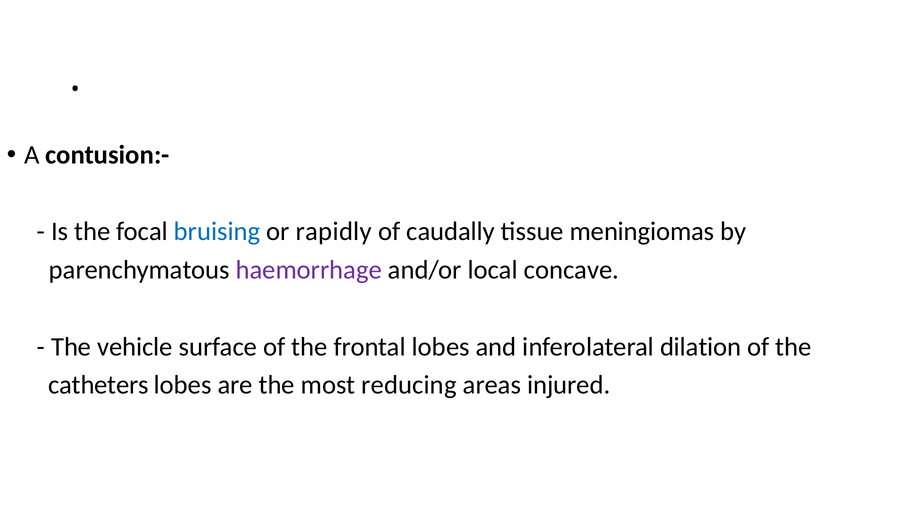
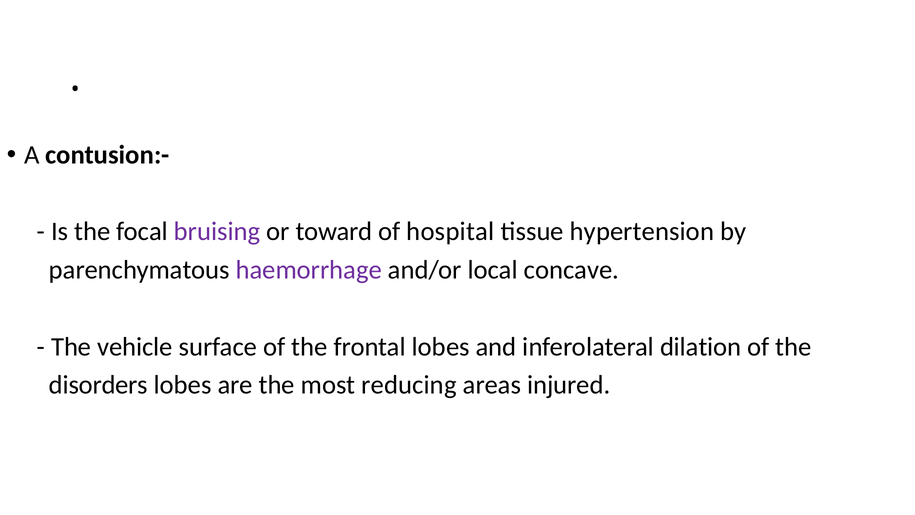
bruising colour: blue -> purple
rapidly: rapidly -> toward
caudally: caudally -> hospital
meningiomas: meningiomas -> hypertension
catheters: catheters -> disorders
